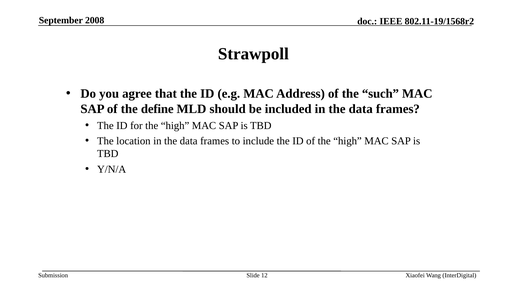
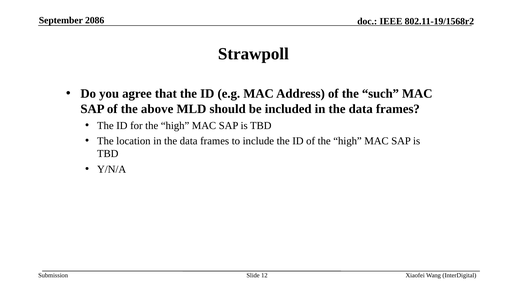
2008: 2008 -> 2086
define: define -> above
